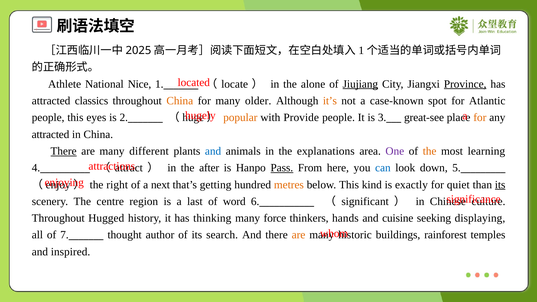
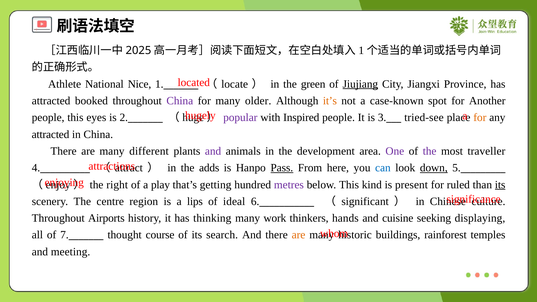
alone: alone -> green
Province underline: present -> none
classics: classics -> booked
China at (180, 101) colour: orange -> purple
Atlantic: Atlantic -> Another
popular colour: orange -> purple
Provide: Provide -> Inspired
great-see: great-see -> tried-see
There at (64, 151) underline: present -> none
and at (213, 151) colour: blue -> purple
explanations: explanations -> development
the at (430, 151) colour: orange -> purple
learning: learning -> traveller
after: after -> adds
down underline: none -> present
next: next -> play
metres colour: orange -> purple
exactly: exactly -> present
quiet: quiet -> ruled
last: last -> lips
word: word -> ideal
Hugged: Hugged -> Airports
force: force -> work
author: author -> course
inspired: inspired -> meeting
